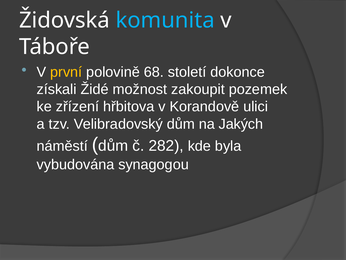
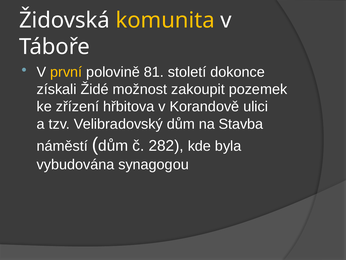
komunita colour: light blue -> yellow
68: 68 -> 81
Jakých: Jakých -> Stavba
